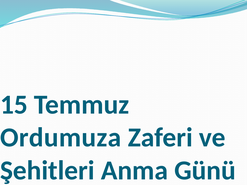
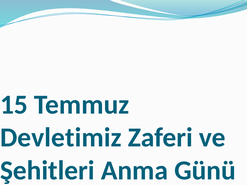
Ordumuza: Ordumuza -> Devletimiz
